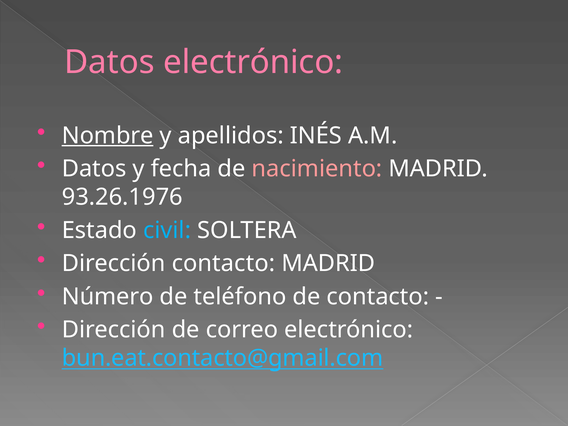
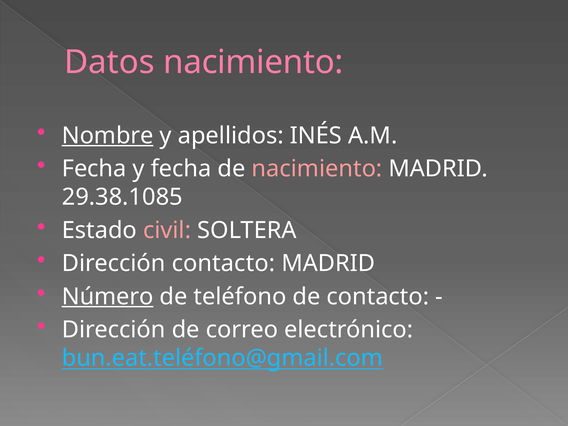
Datos electrónico: electrónico -> nacimiento
Datos at (94, 169): Datos -> Fecha
93.26.1976: 93.26.1976 -> 29.38.1085
civil colour: light blue -> pink
Número underline: none -> present
bun.eat.contacto@gmail.com: bun.eat.contacto@gmail.com -> bun.eat.teléfono@gmail.com
